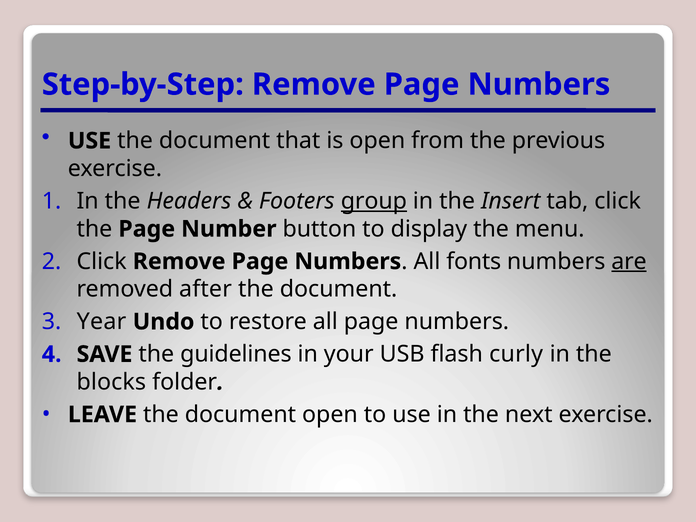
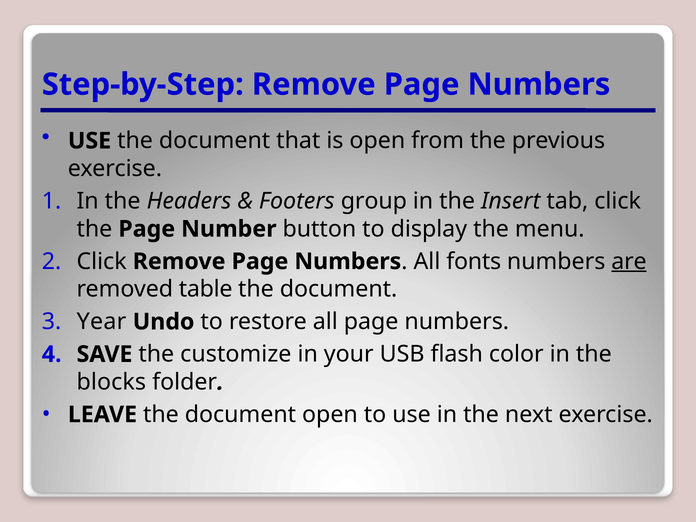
group underline: present -> none
after: after -> table
guidelines: guidelines -> customize
curly: curly -> color
